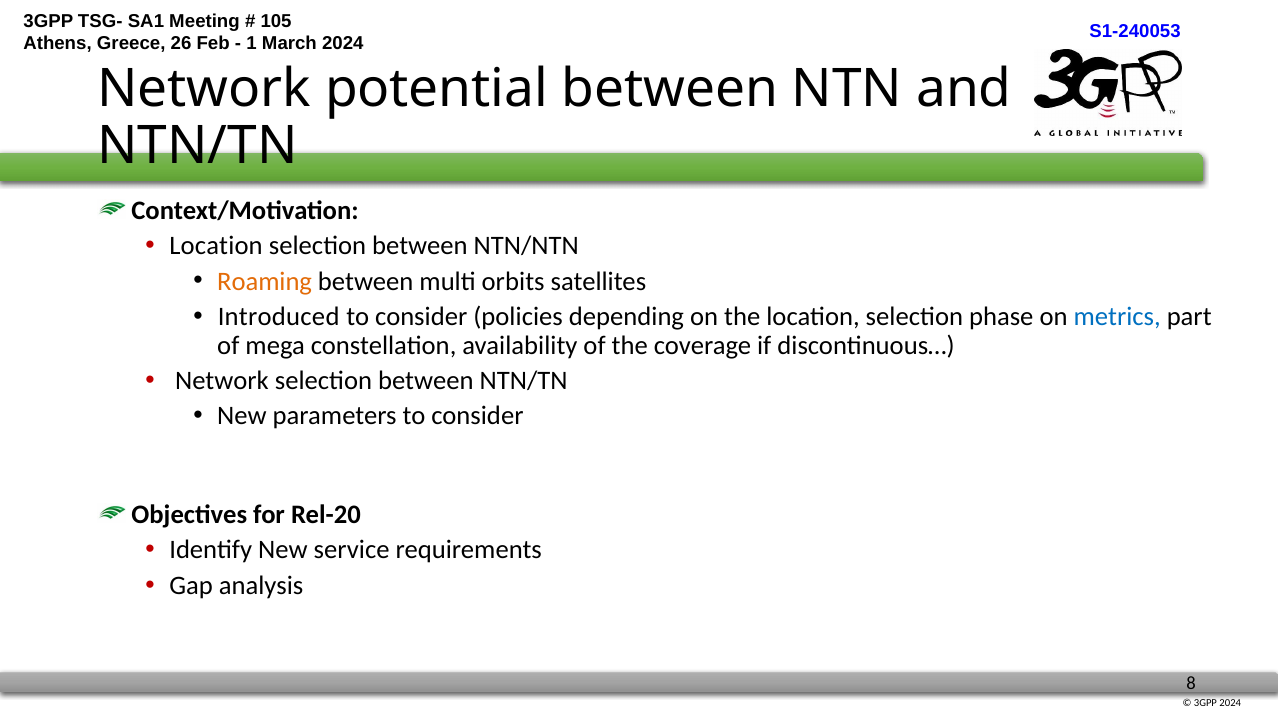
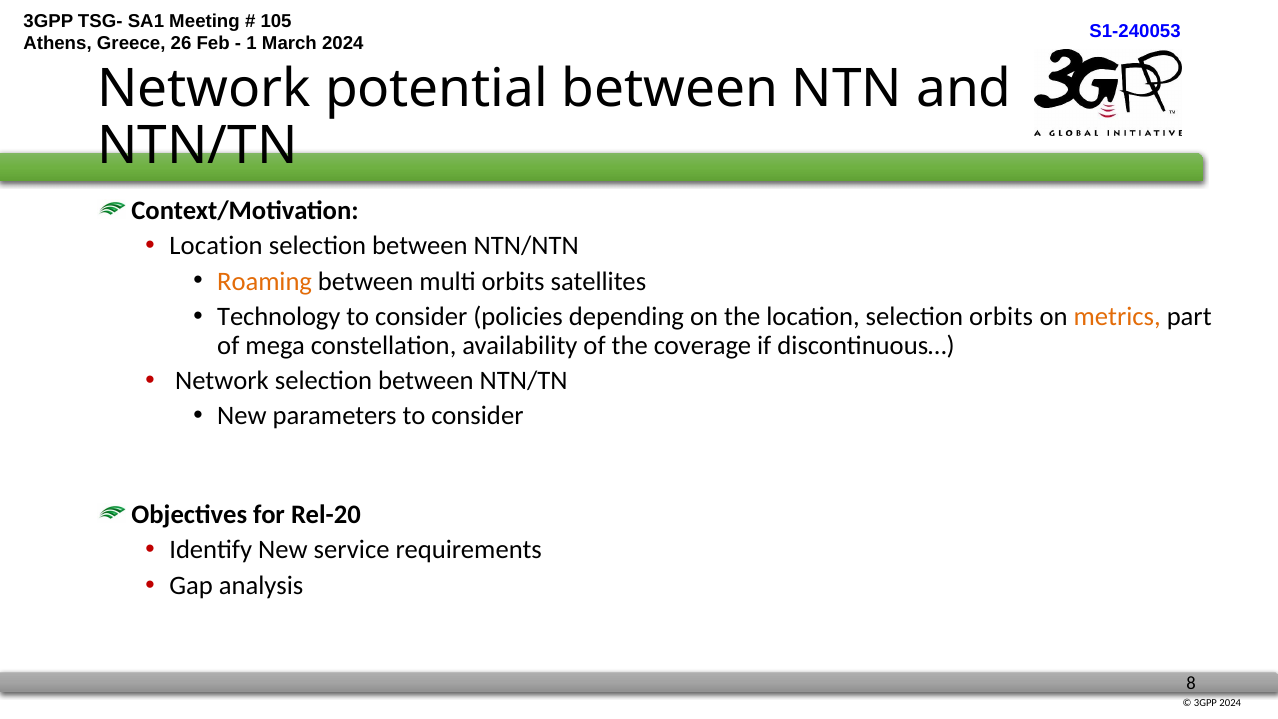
Introduced: Introduced -> Technology
selection phase: phase -> orbits
metrics colour: blue -> orange
